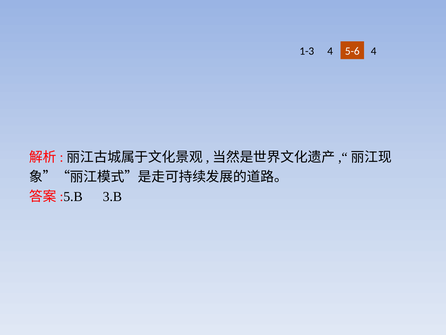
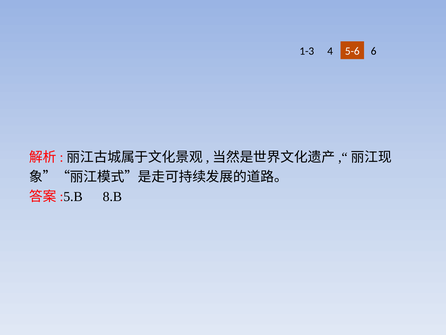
5-6 4: 4 -> 6
3.B: 3.B -> 8.B
